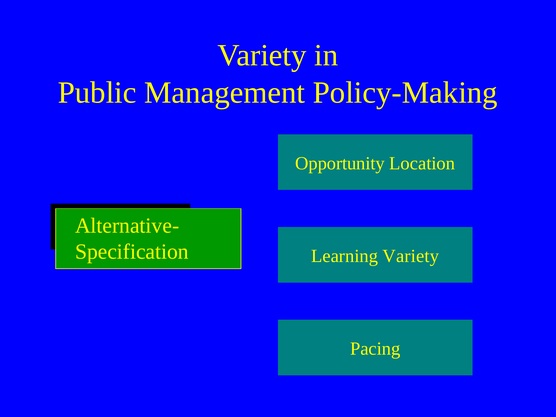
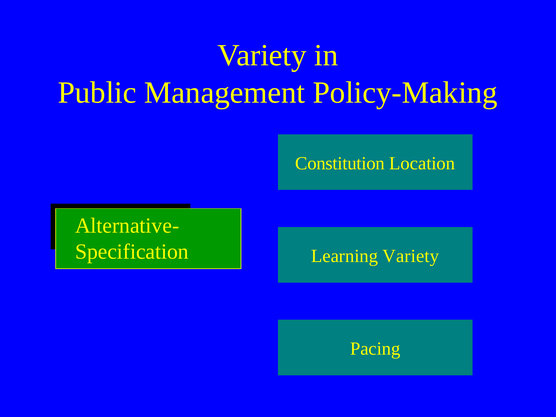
Opportunity: Opportunity -> Constitution
